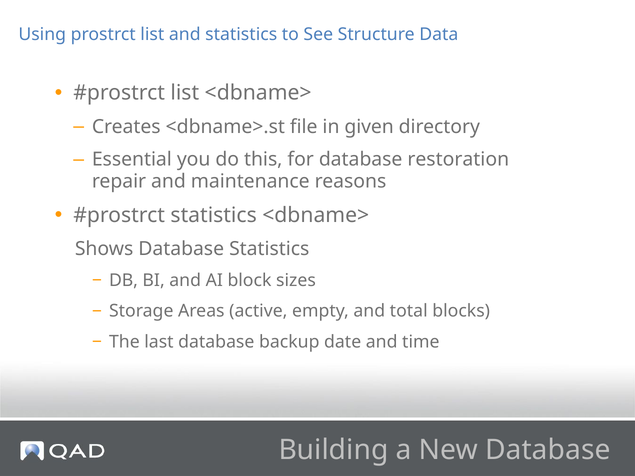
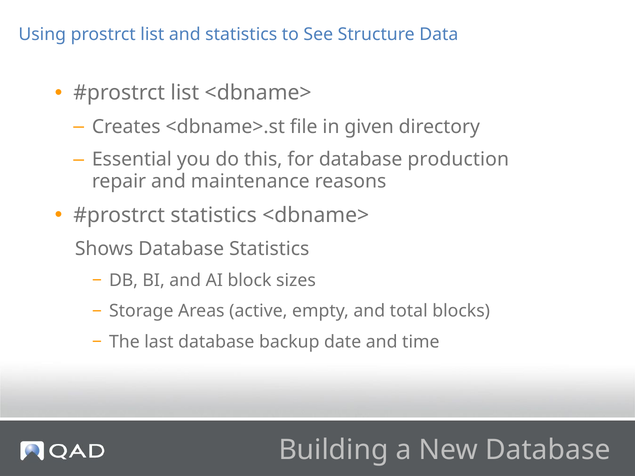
restoration: restoration -> production
